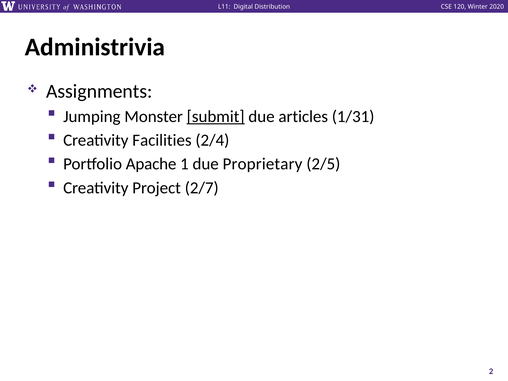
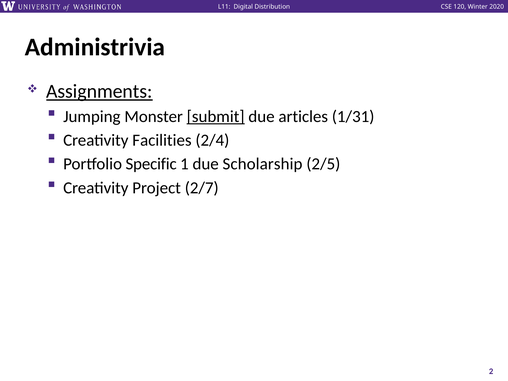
Assignments underline: none -> present
Apache: Apache -> Specific
Proprietary: Proprietary -> Scholarship
